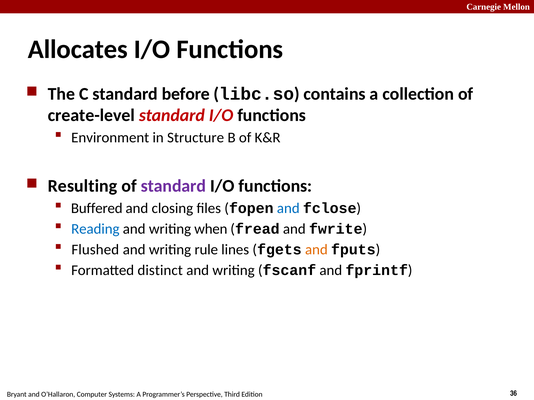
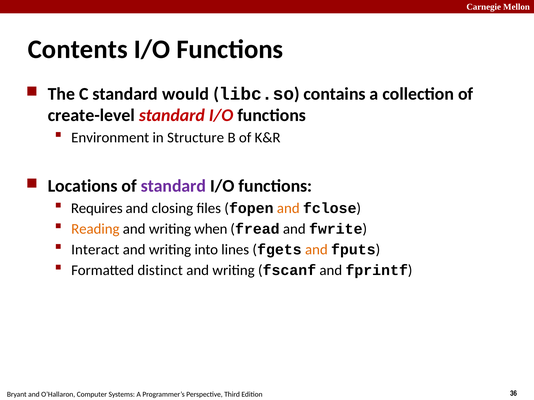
Allocates: Allocates -> Contents
before: before -> would
Resulting: Resulting -> Locations
Buffered: Buffered -> Requires
and at (288, 208) colour: blue -> orange
Reading colour: blue -> orange
Flushed: Flushed -> Interact
rule: rule -> into
